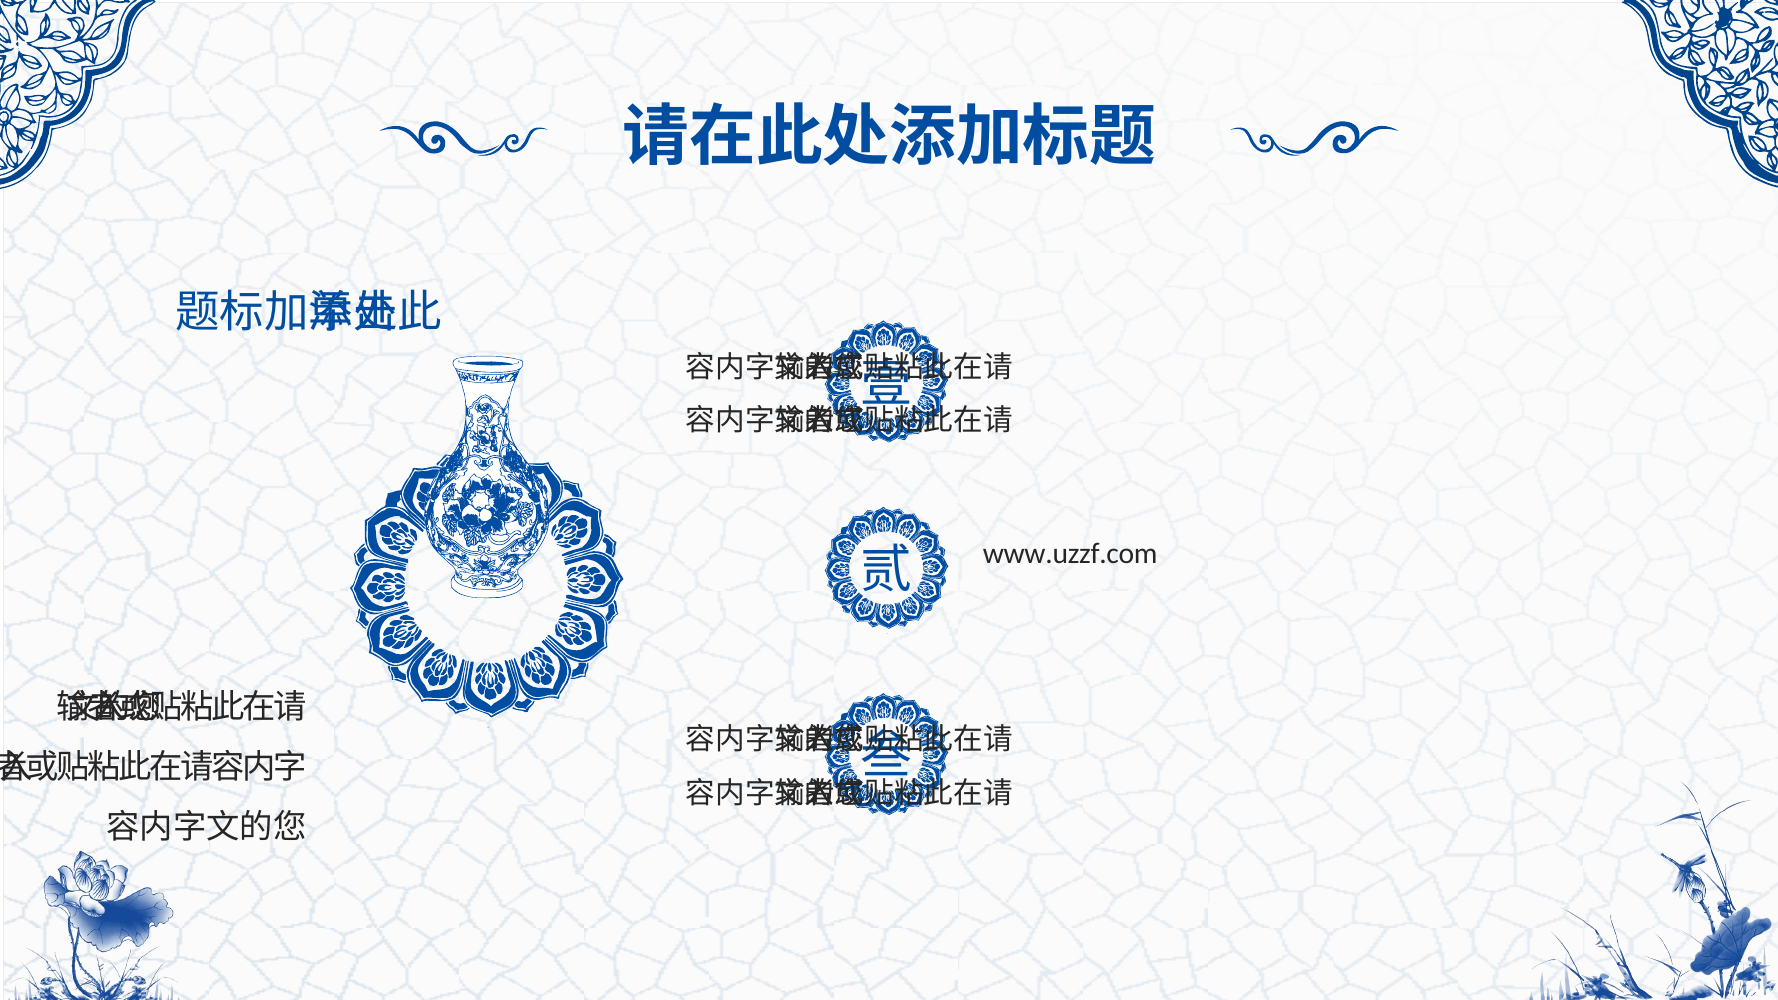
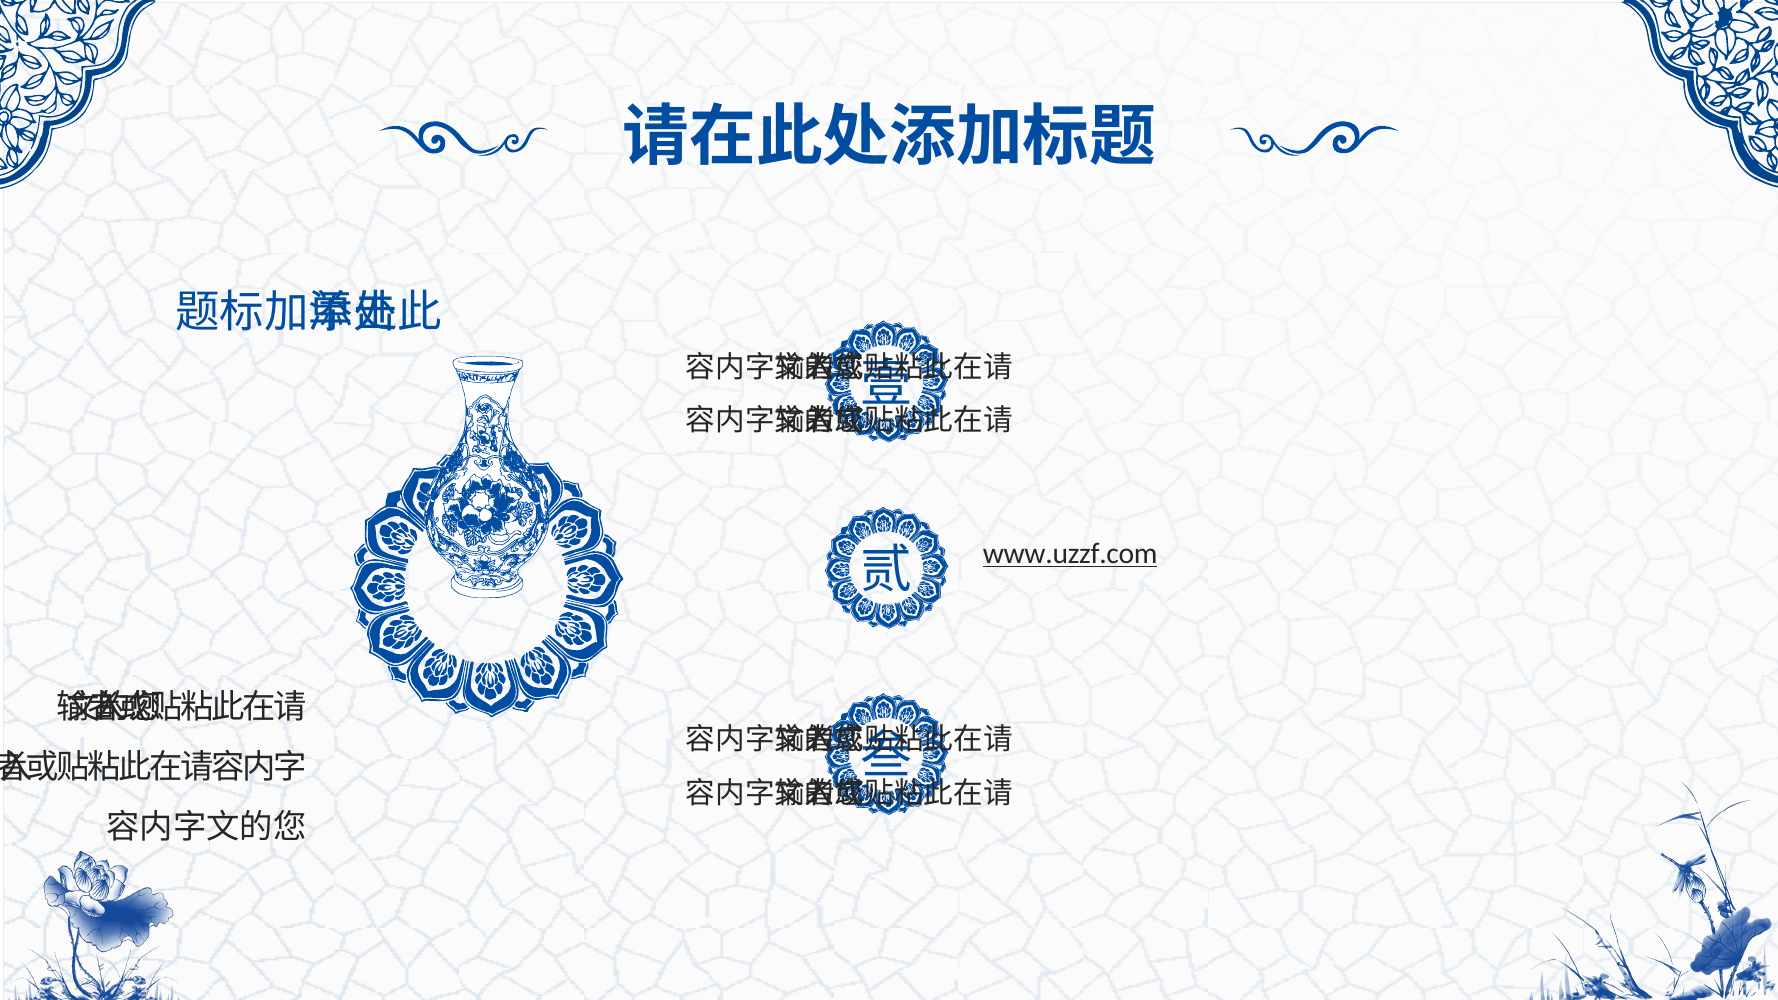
www.uzzf.com underline: none -> present
